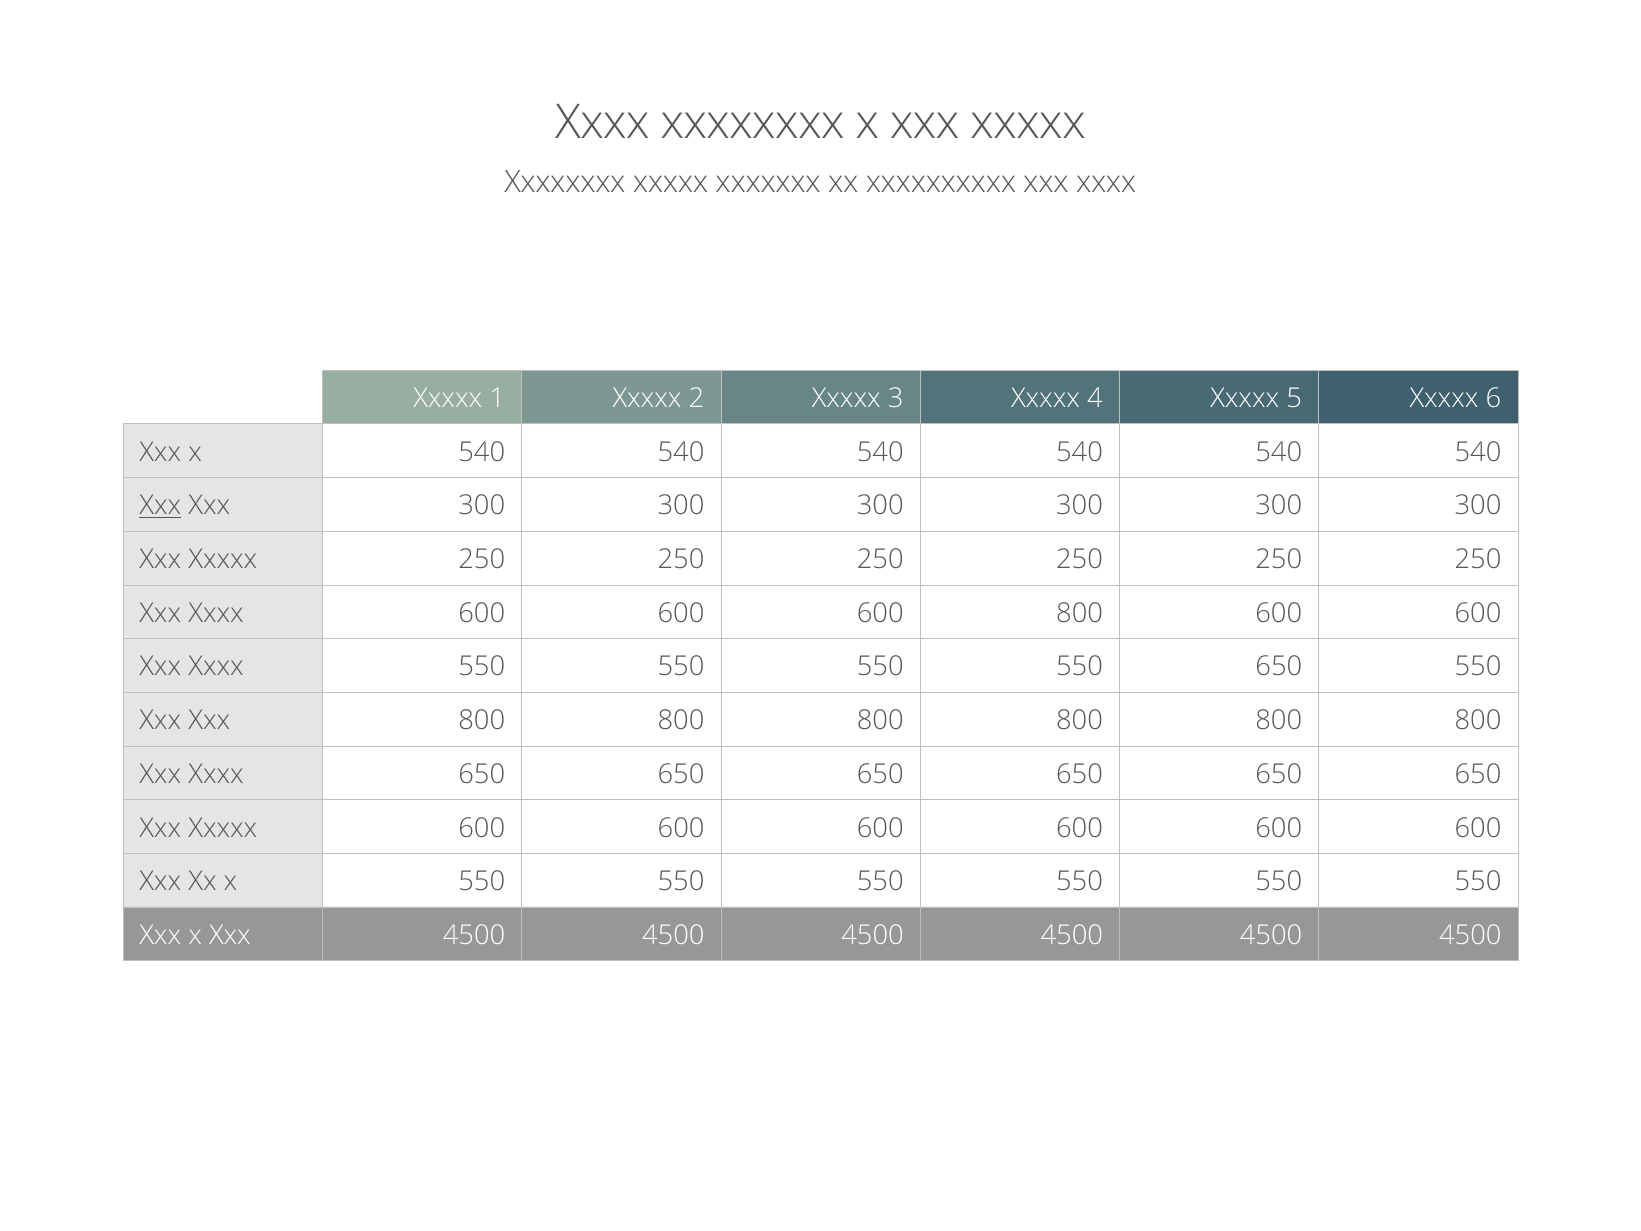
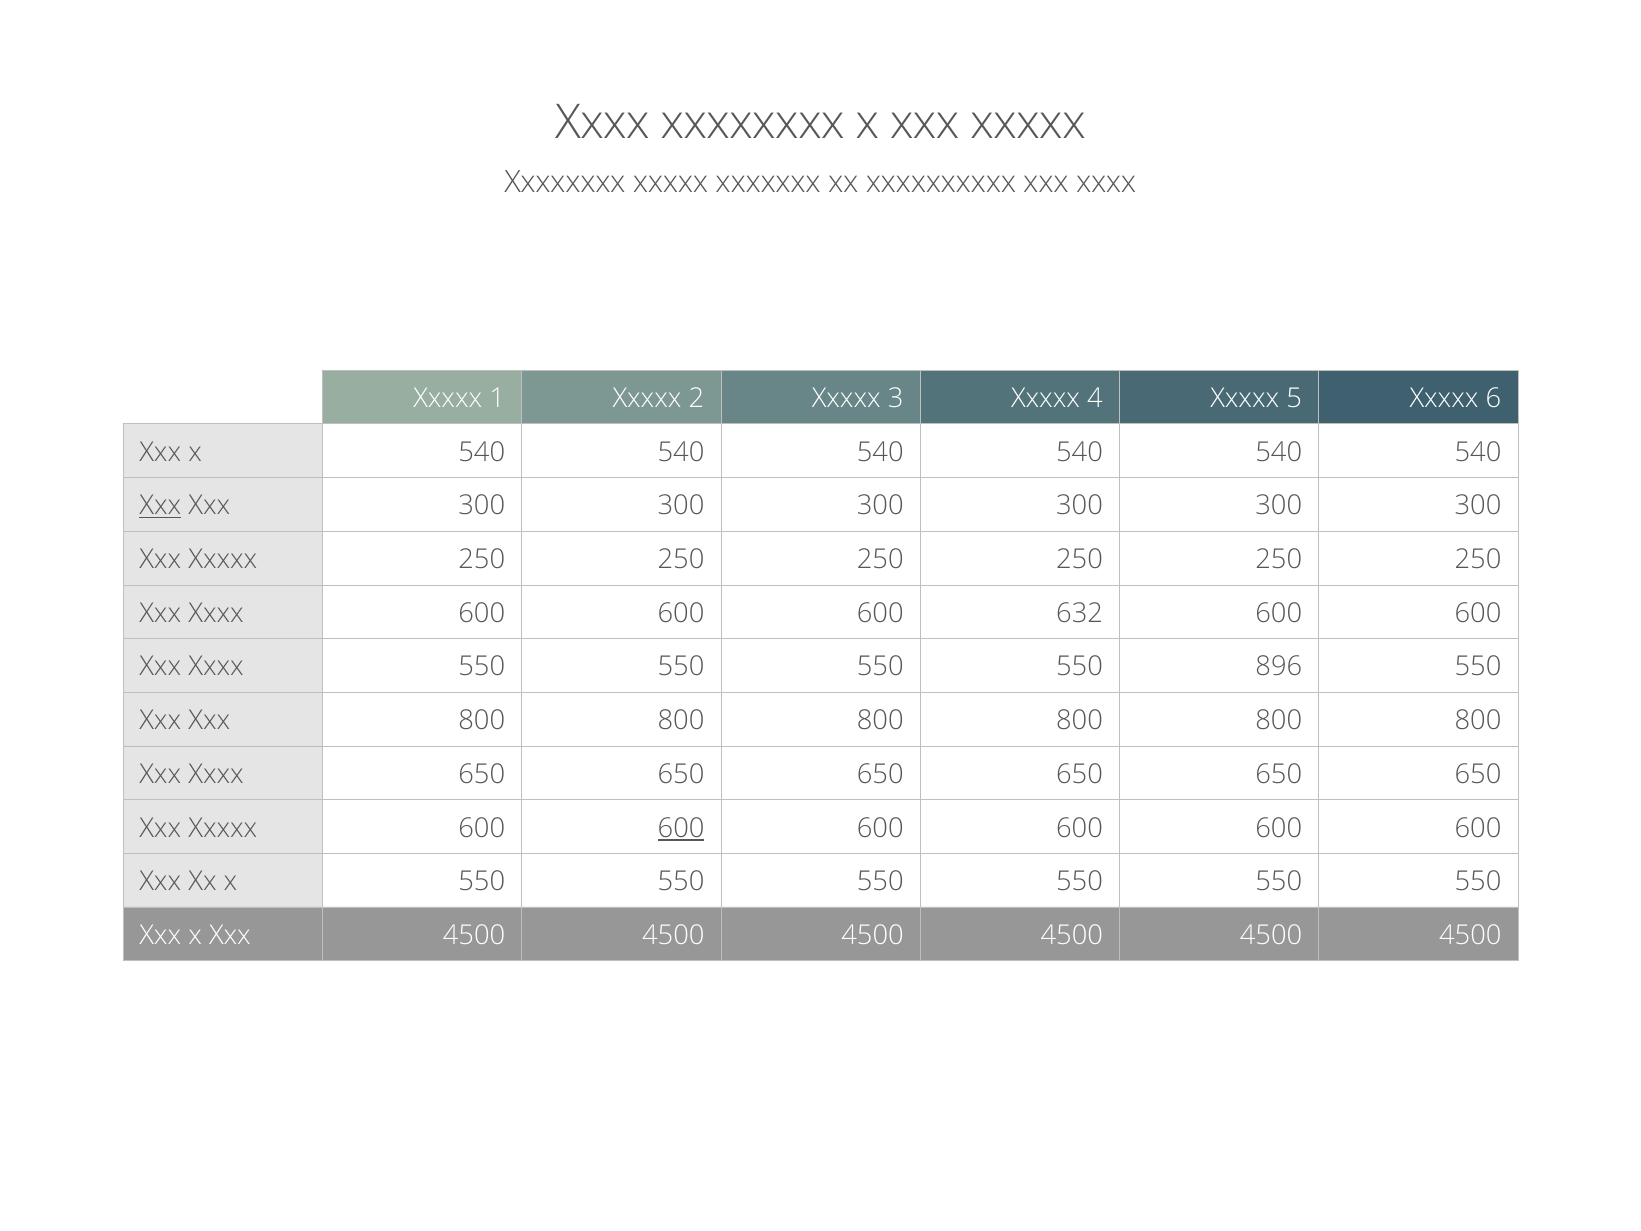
600 800: 800 -> 632
550 650: 650 -> 896
600 at (681, 828) underline: none -> present
